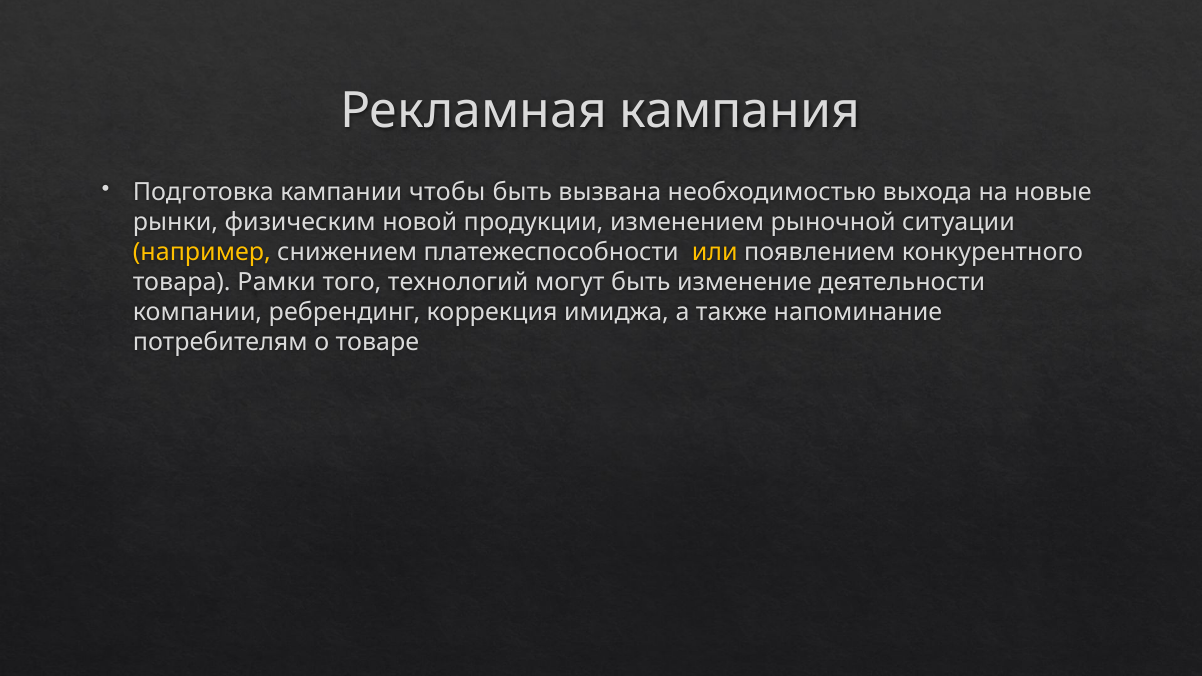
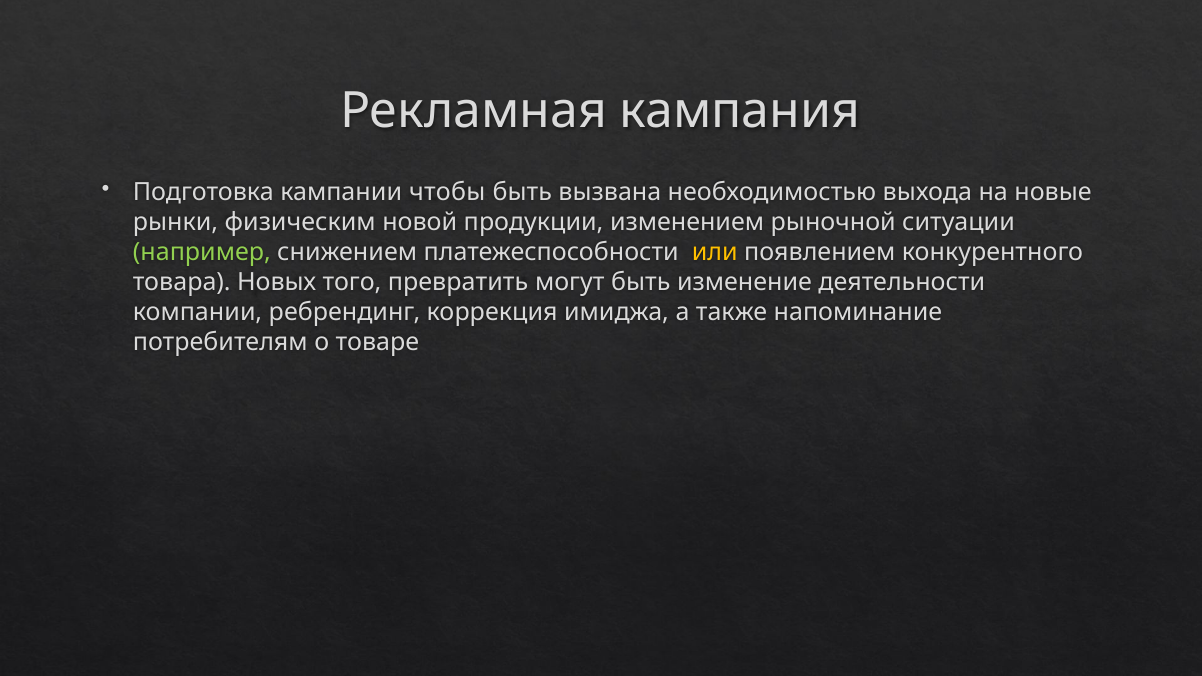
например colour: yellow -> light green
Рамки: Рамки -> Новых
технологий: технологий -> превратить
